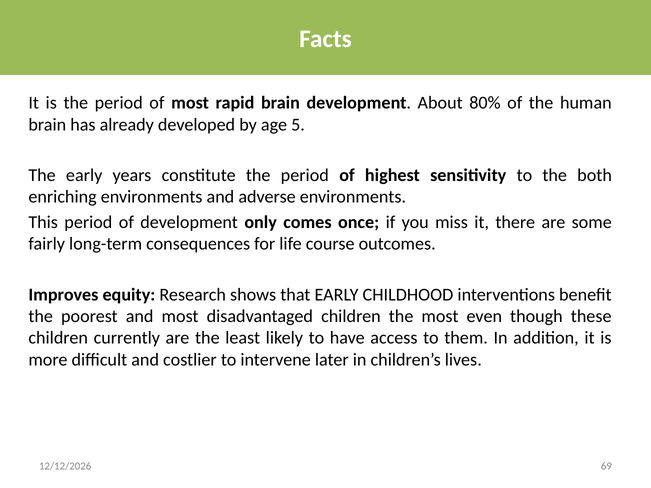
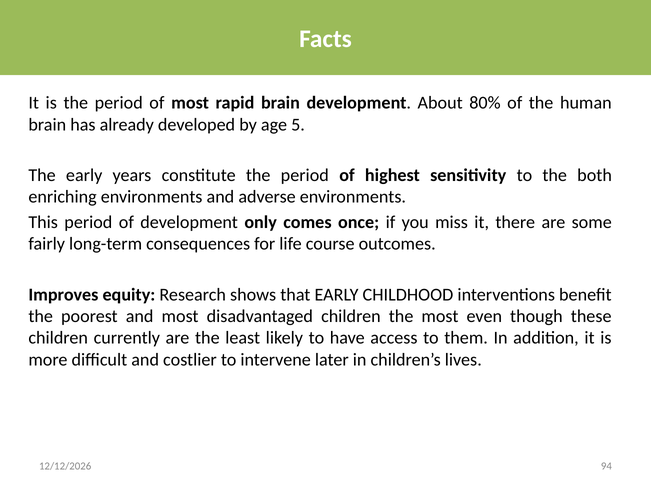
69: 69 -> 94
